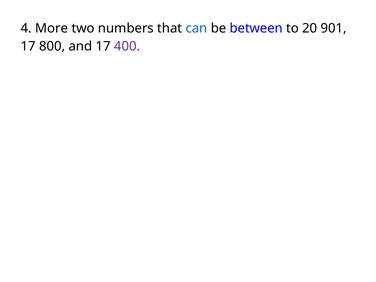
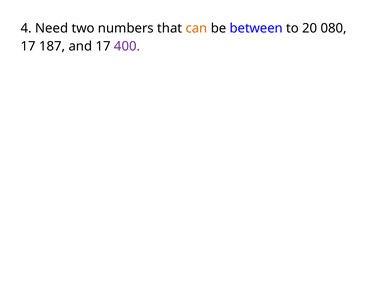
More: More -> Need
can colour: blue -> orange
901: 901 -> 080
800: 800 -> 187
